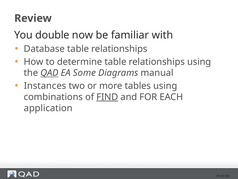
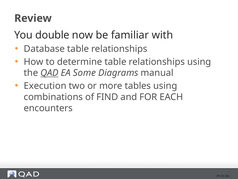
Instances: Instances -> Execution
FIND underline: present -> none
application: application -> encounters
